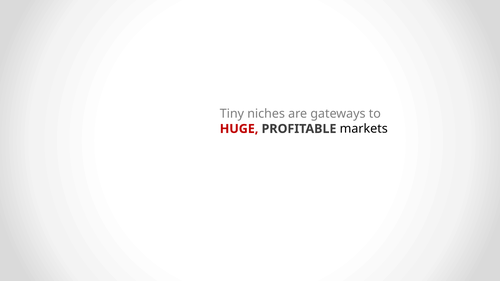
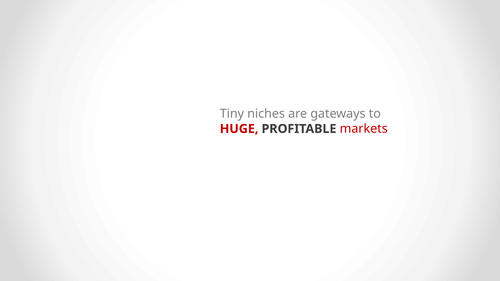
markets colour: black -> red
